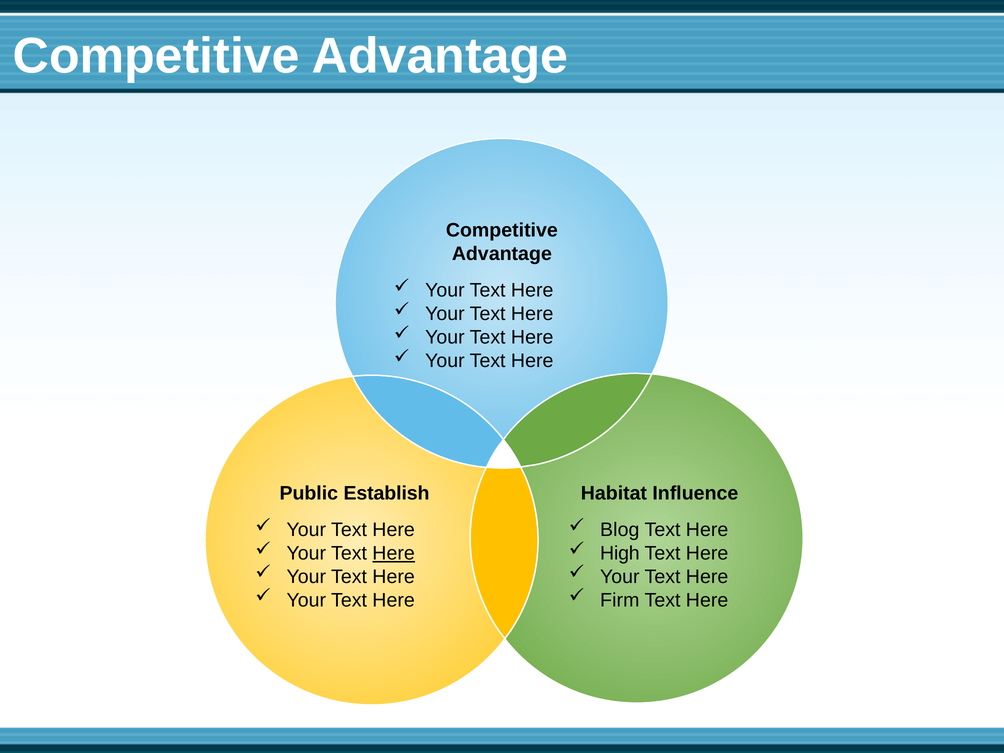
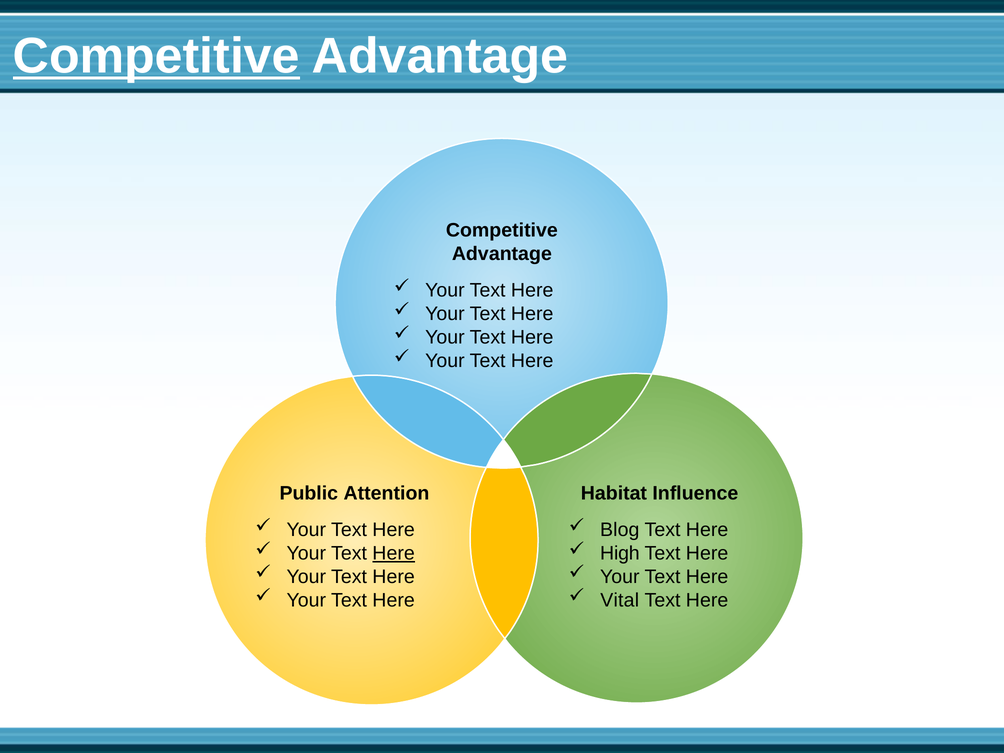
Competitive at (156, 56) underline: none -> present
Establish: Establish -> Attention
Firm: Firm -> Vital
